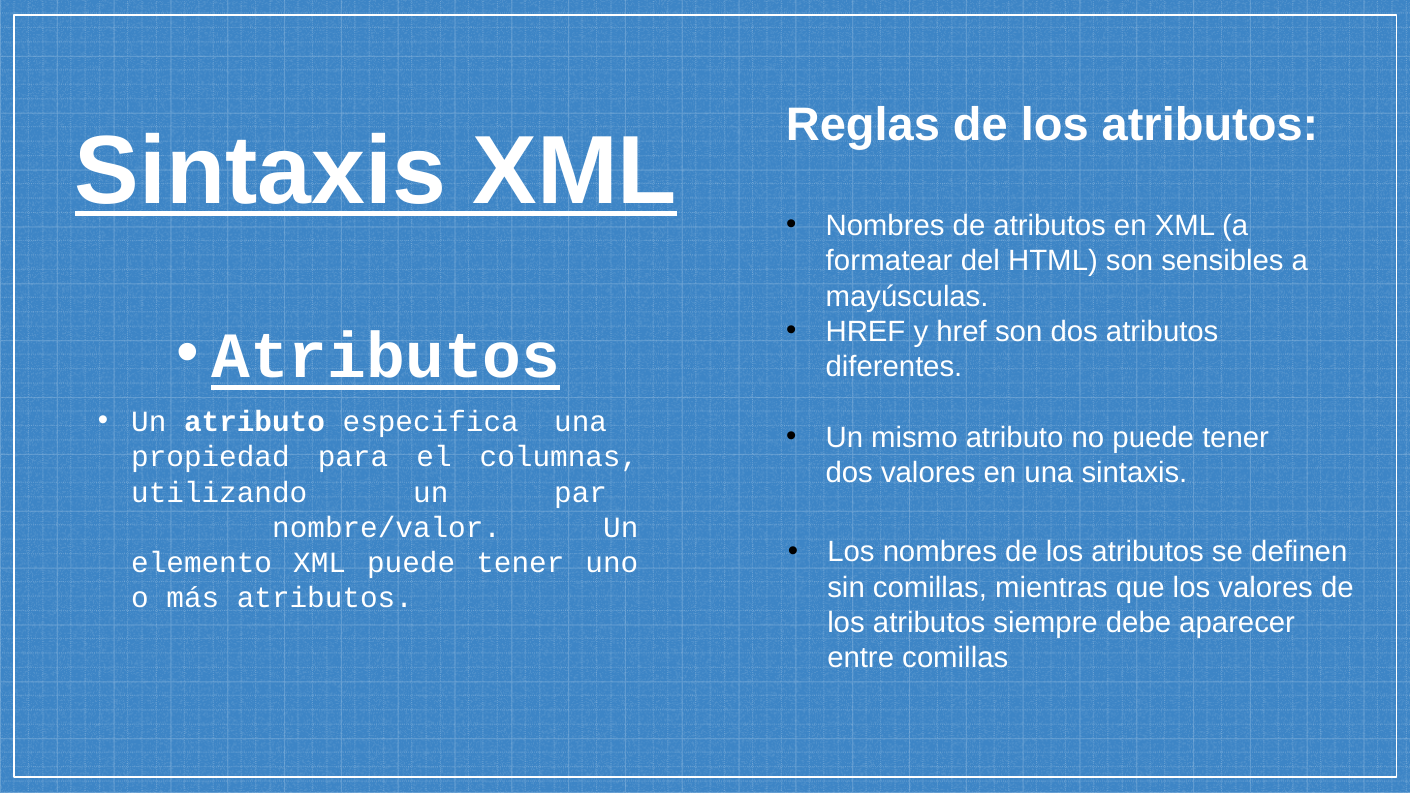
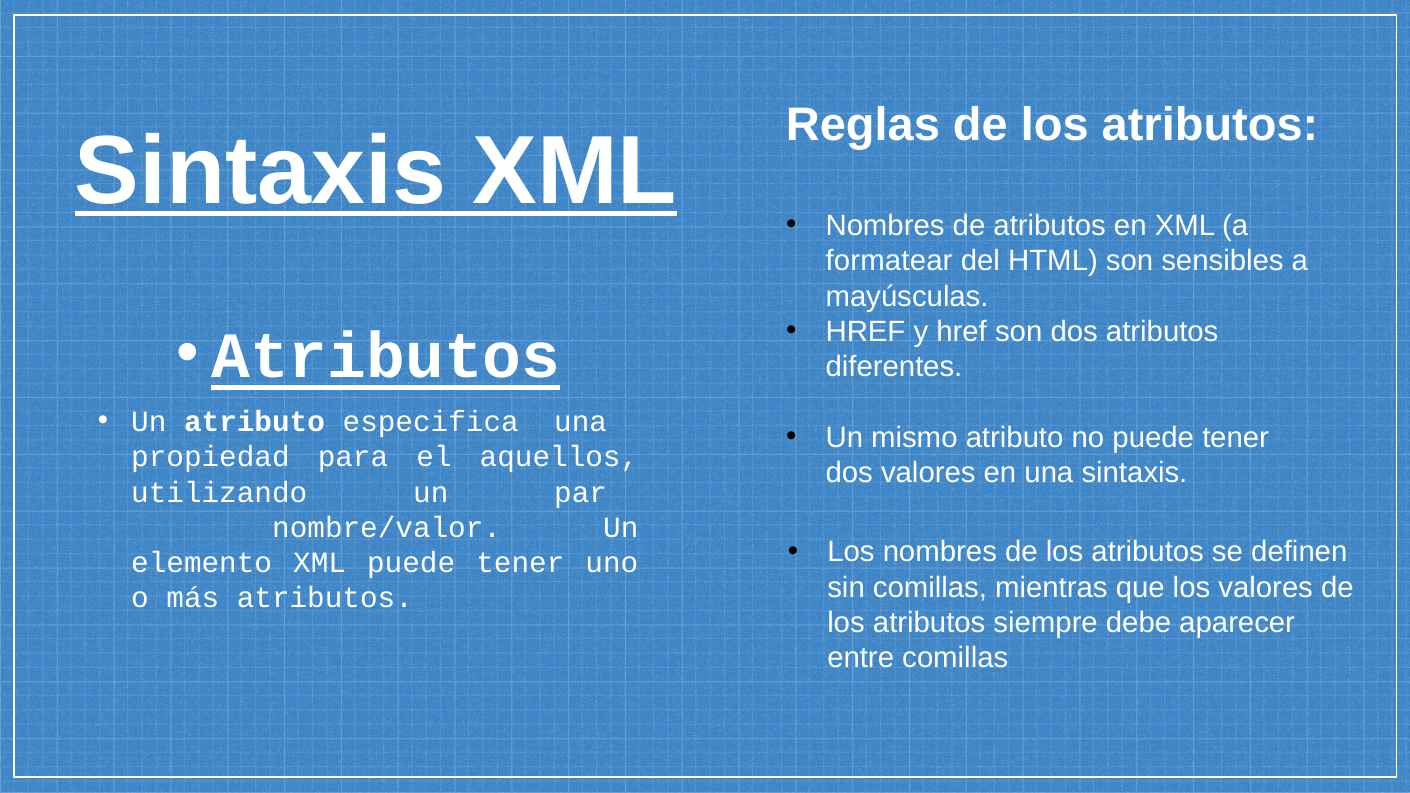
columnas: columnas -> aquellos
